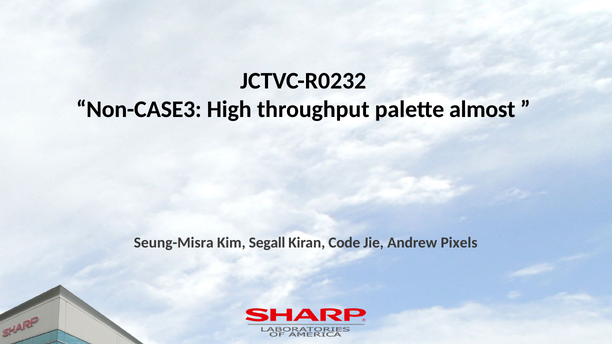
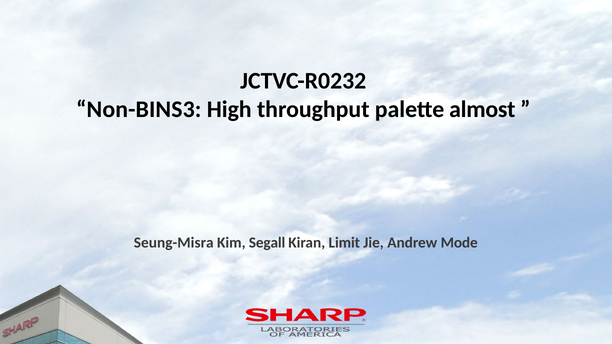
Non-CASE3: Non-CASE3 -> Non-BINS3
Code: Code -> Limit
Pixels: Pixels -> Mode
